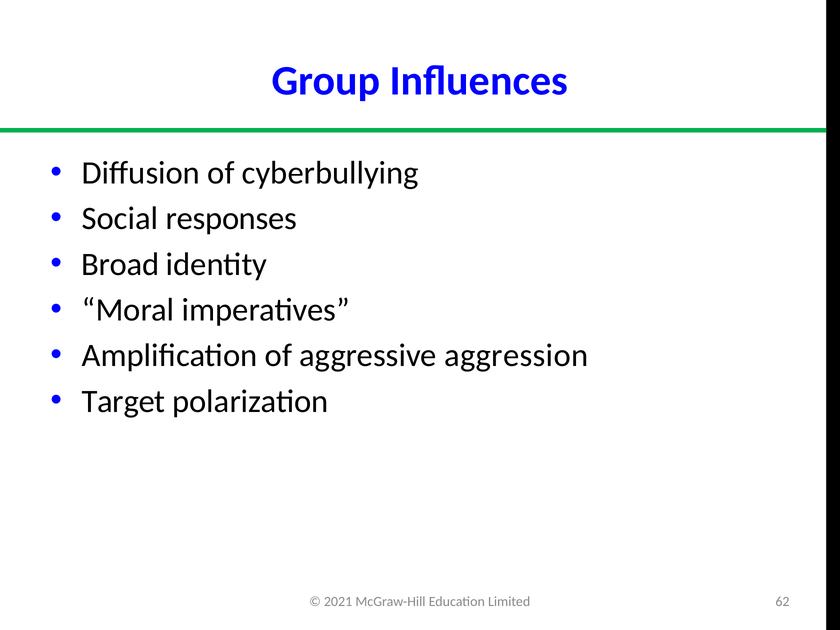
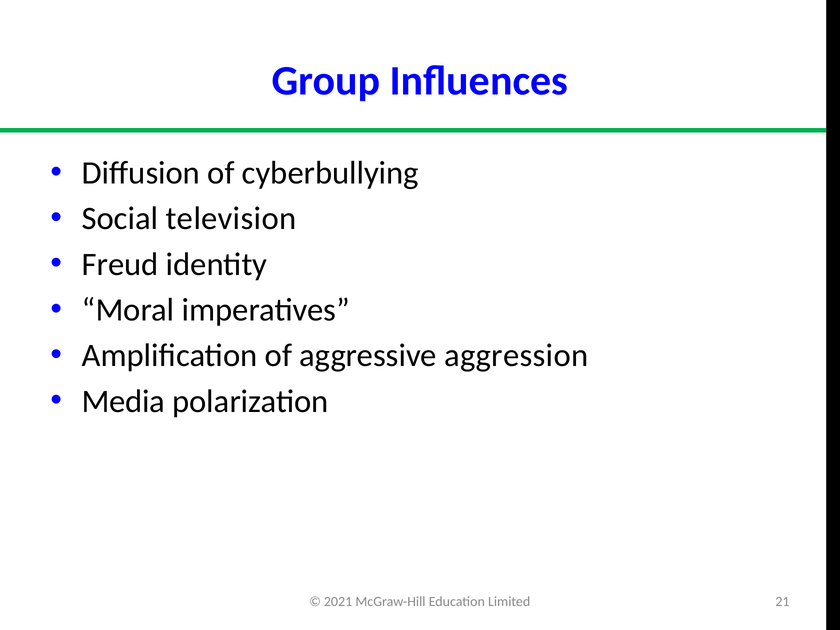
responses: responses -> television
Broad: Broad -> Freud
Target: Target -> Media
62: 62 -> 21
